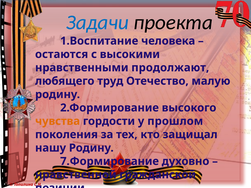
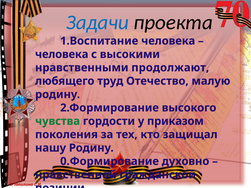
остаются at (62, 54): остаются -> человека
чувства colour: orange -> green
прошлом: прошлом -> приказом
7.Формирование: 7.Формирование -> 0.Формирование
